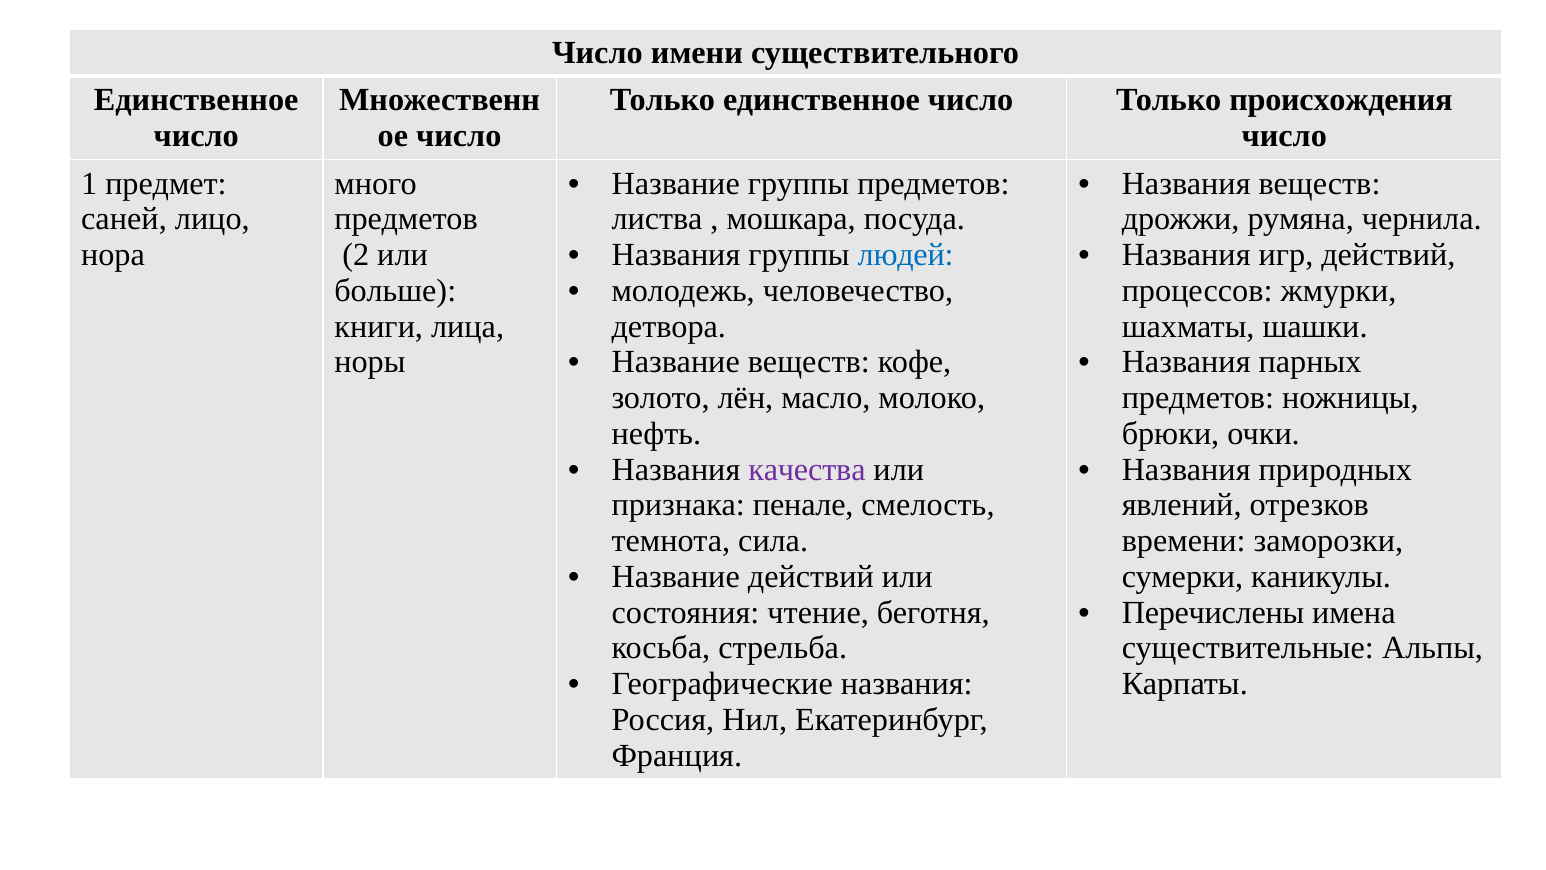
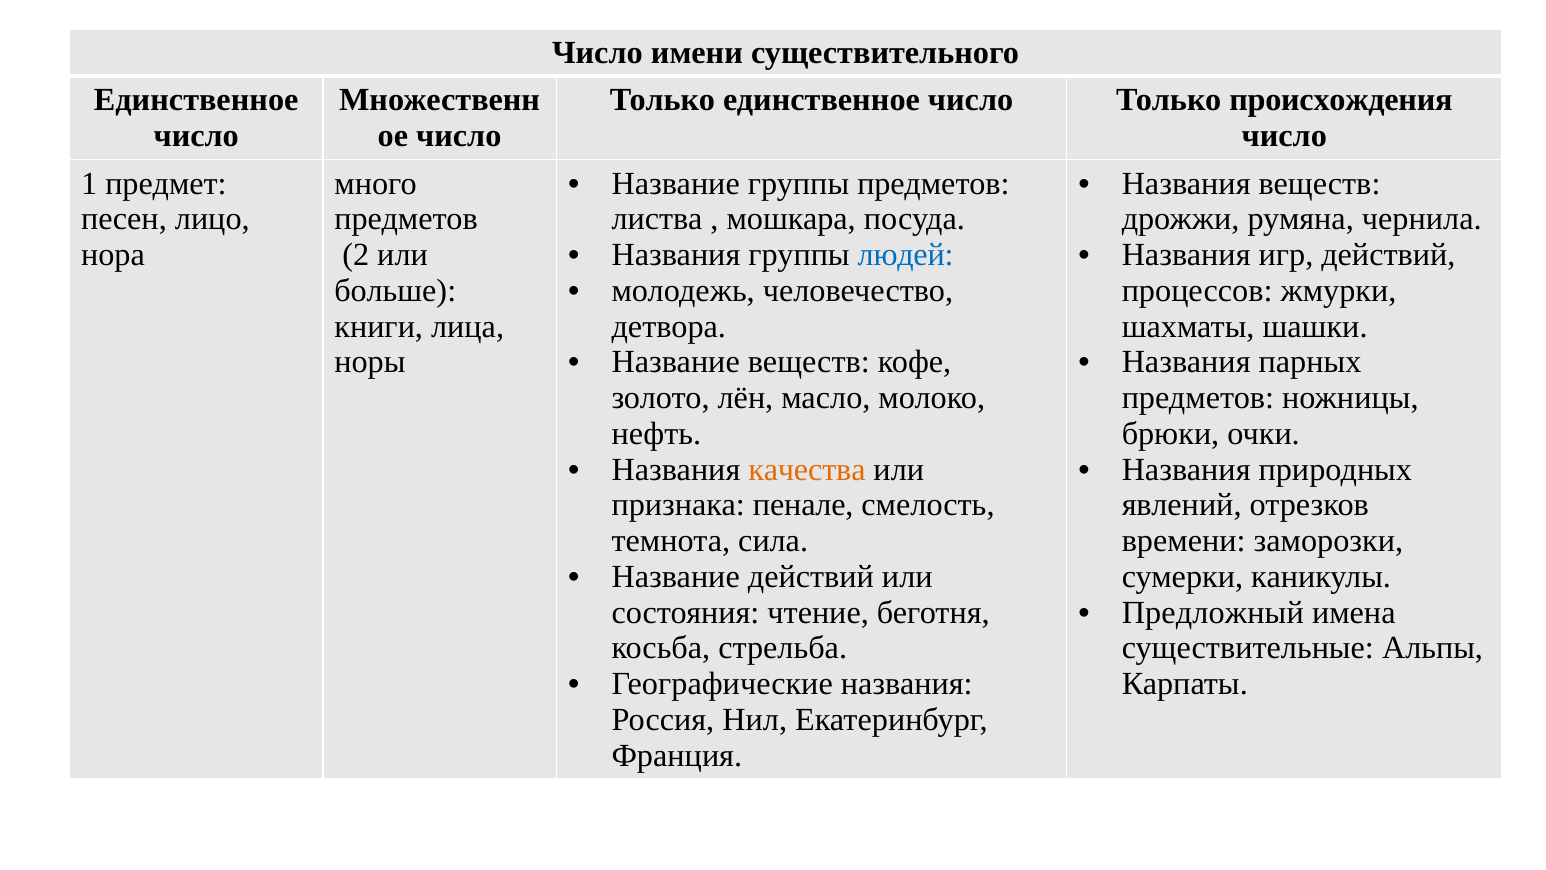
саней: саней -> песен
качества colour: purple -> orange
Перечислены: Перечислены -> Предложный
